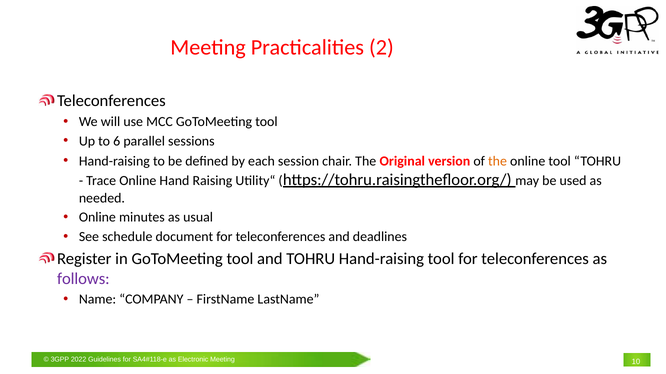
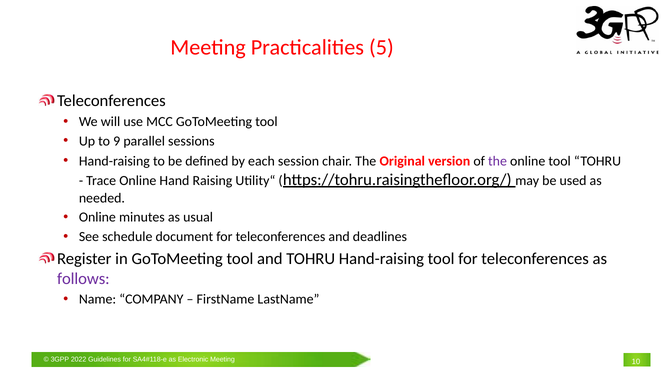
2: 2 -> 5
6: 6 -> 9
the at (497, 161) colour: orange -> purple
